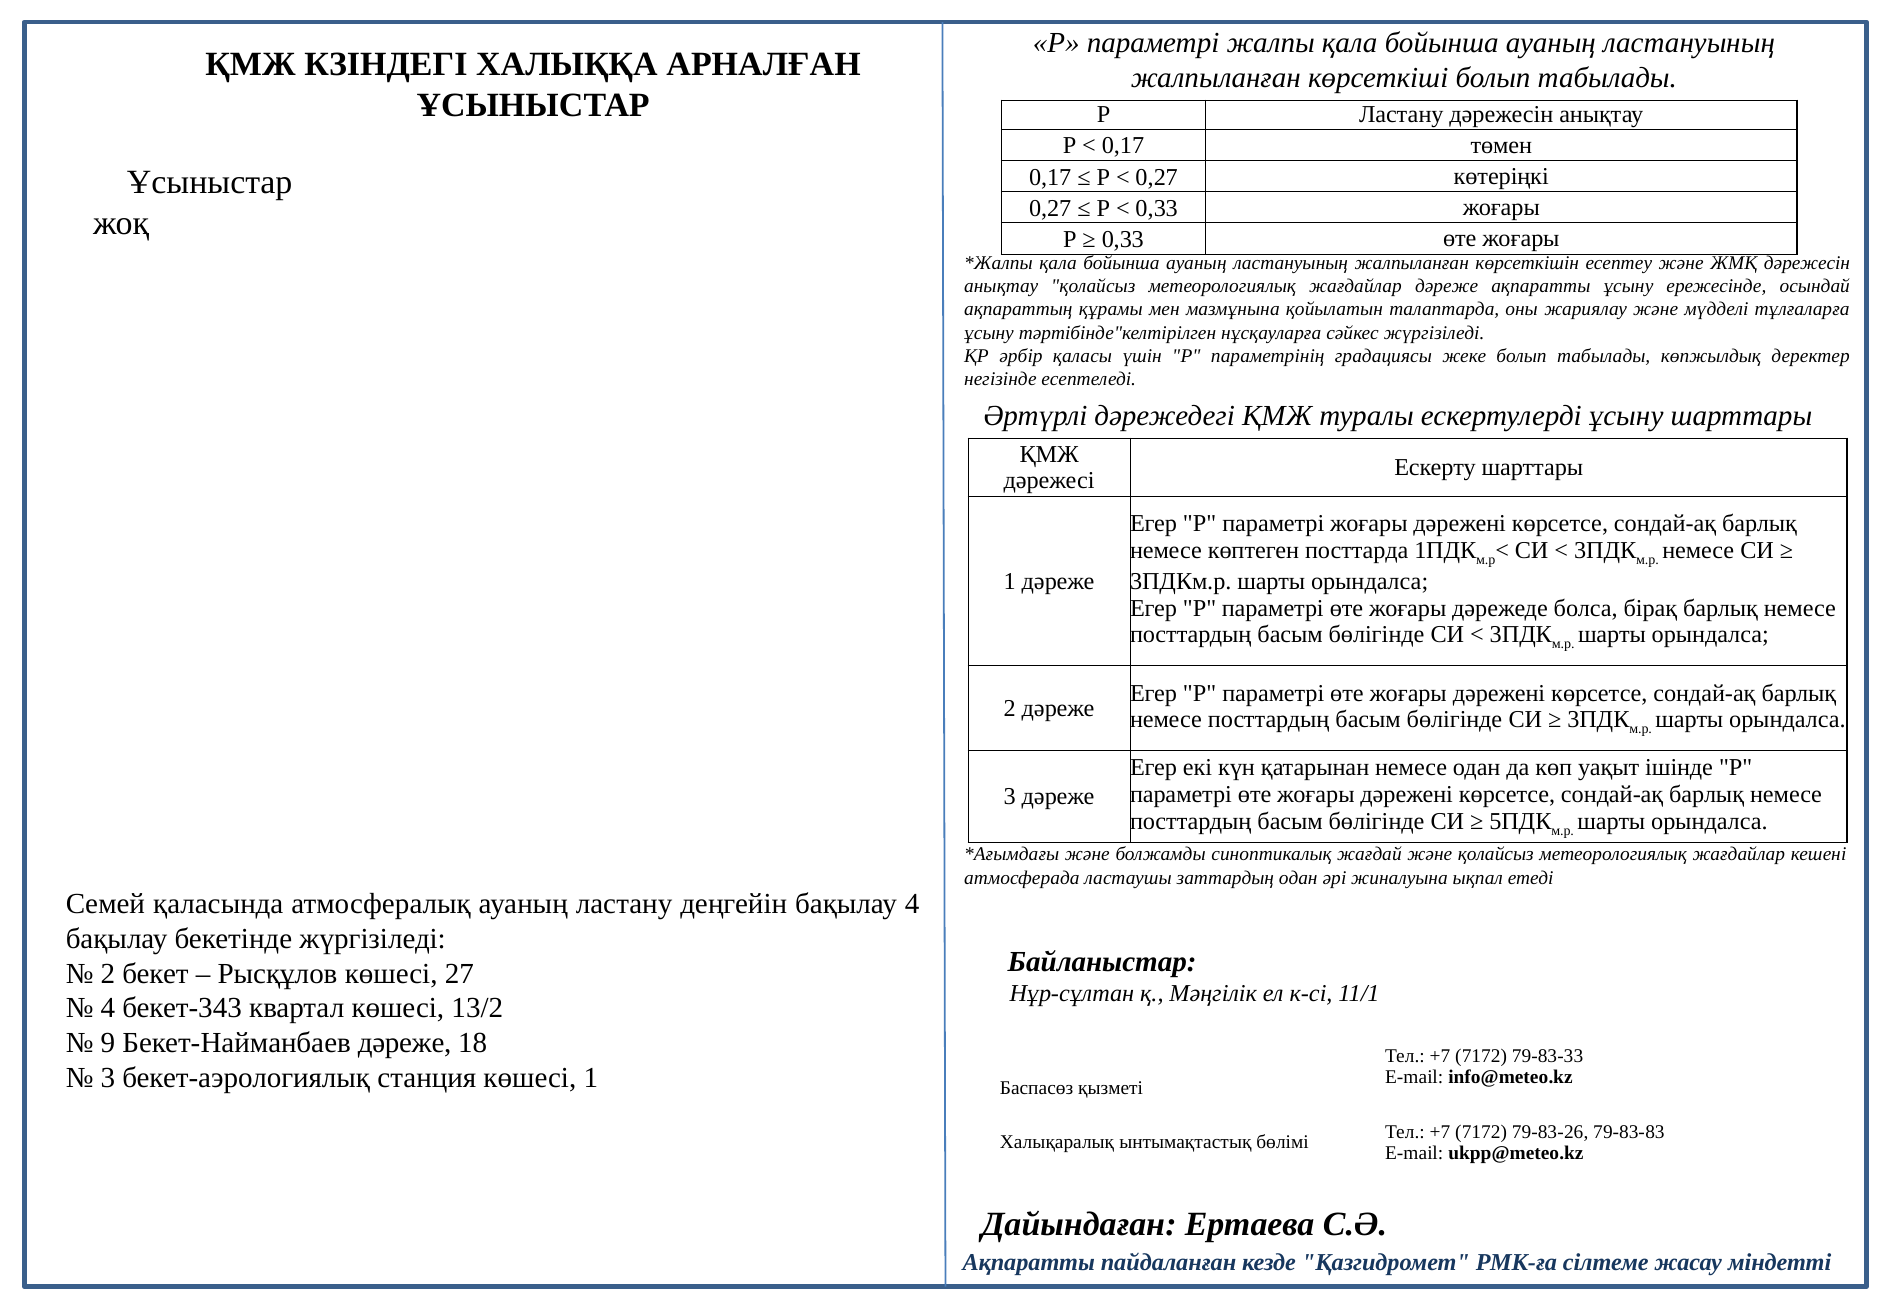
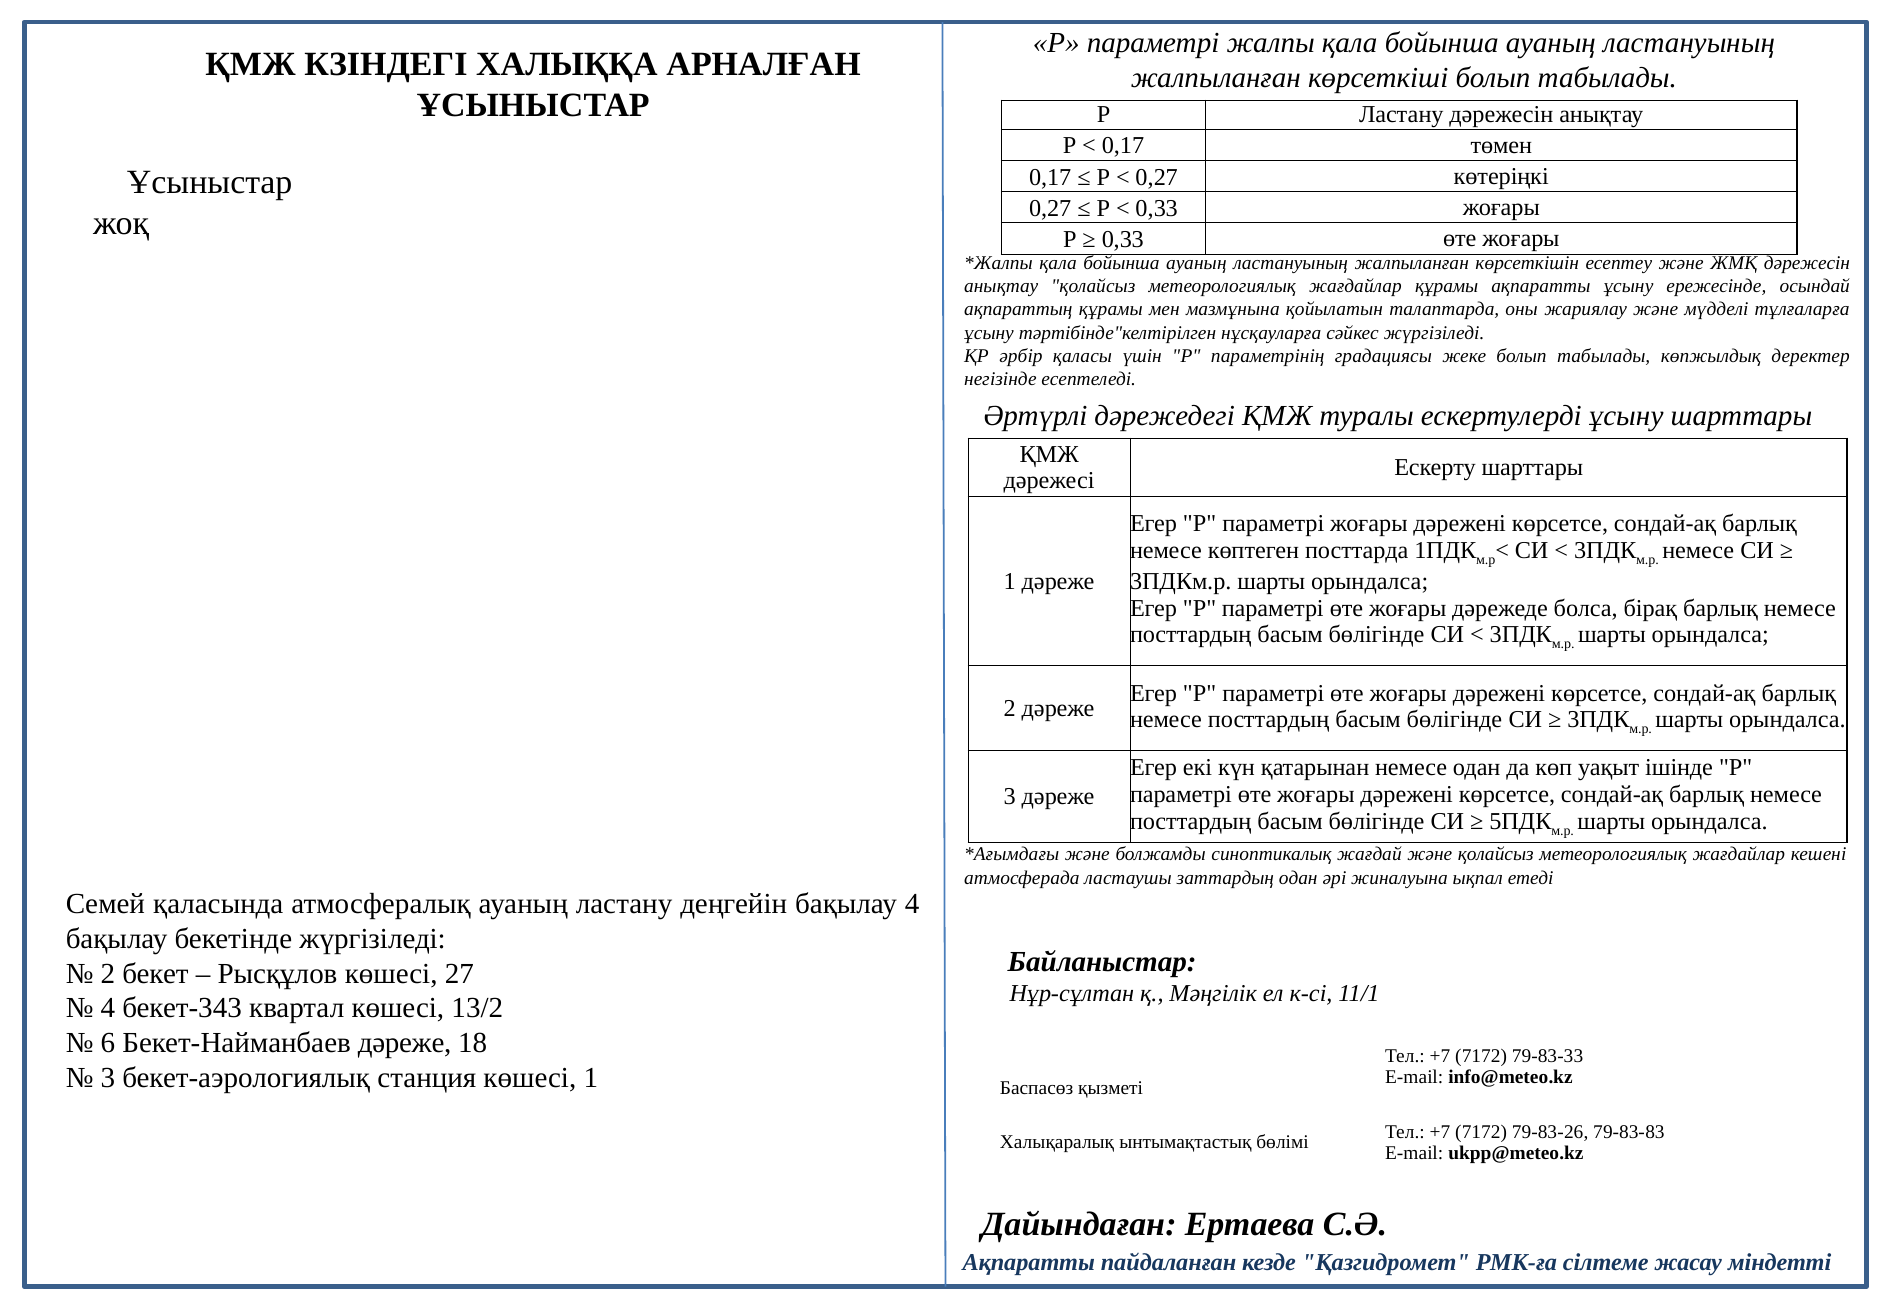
жағдайлар дәреже: дәреже -> құрамы
9: 9 -> 6
